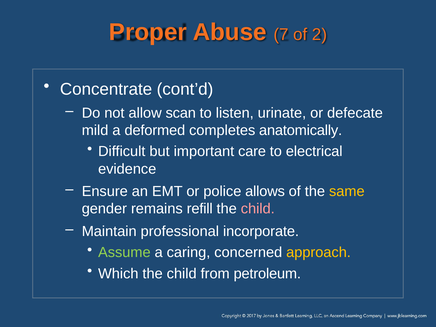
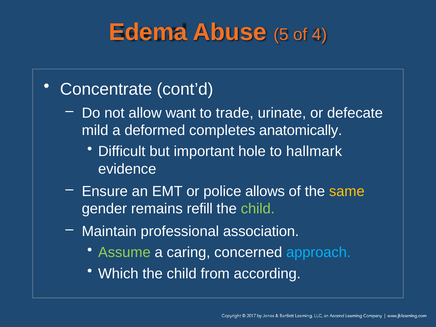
Proper: Proper -> Edema
7: 7 -> 5
2: 2 -> 4
scan: scan -> want
listen: listen -> trade
care: care -> hole
electrical: electrical -> hallmark
child at (258, 209) colour: pink -> light green
incorporate: incorporate -> association
approach colour: yellow -> light blue
petroleum: petroleum -> according
